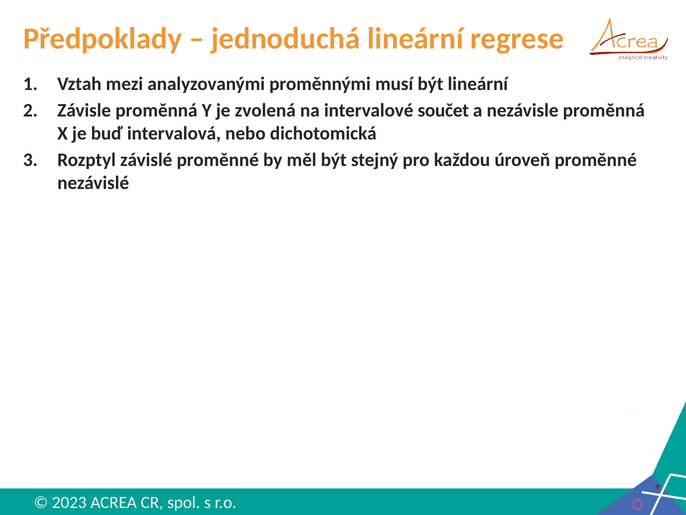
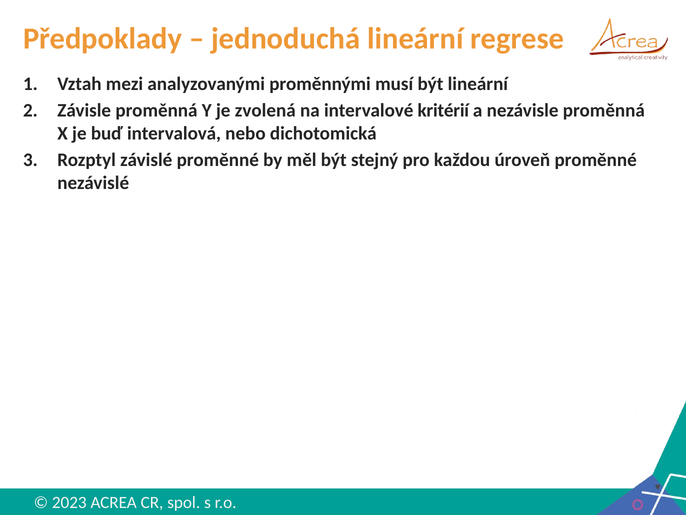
součet: součet -> kritérií
